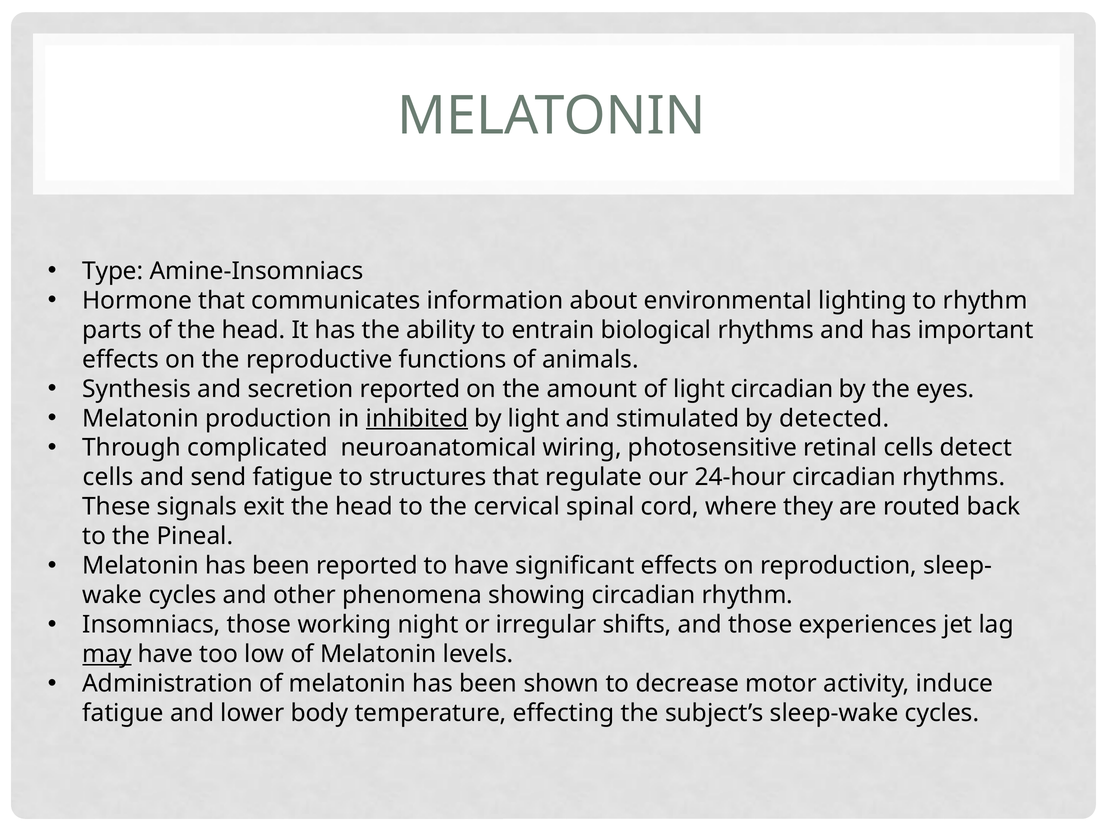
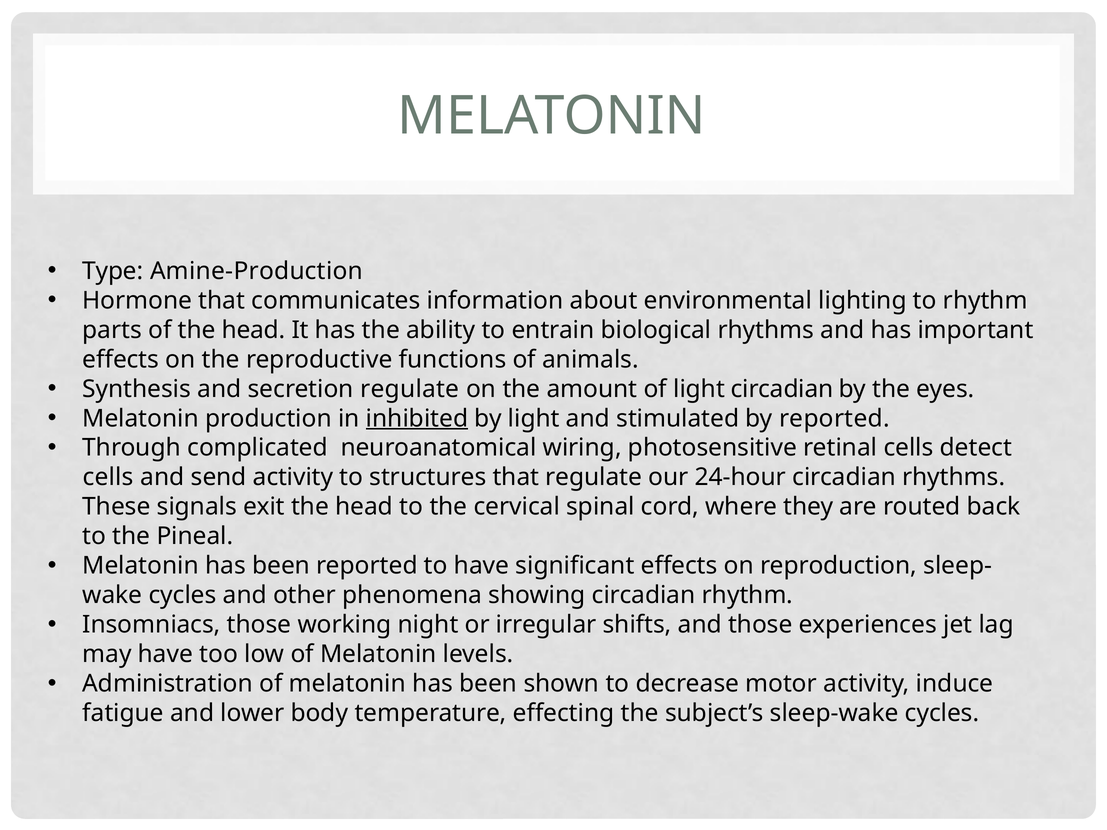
Amine-Insomniacs: Amine-Insomniacs -> Amine-Production
secretion reported: reported -> regulate
by detected: detected -> reported
send fatigue: fatigue -> activity
may underline: present -> none
